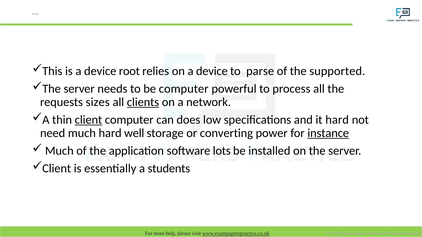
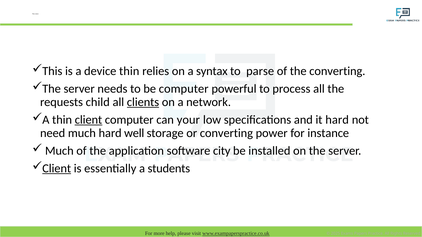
device root: root -> thin
on a device: device -> syntax
the supported: supported -> converting
sizes: sizes -> child
does: does -> your
instance underline: present -> none
lots: lots -> city
Client at (57, 169) underline: none -> present
